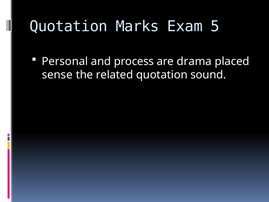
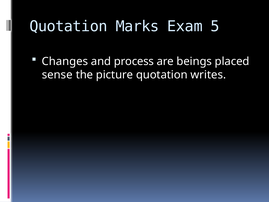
Personal: Personal -> Changes
drama: drama -> beings
related: related -> picture
sound: sound -> writes
